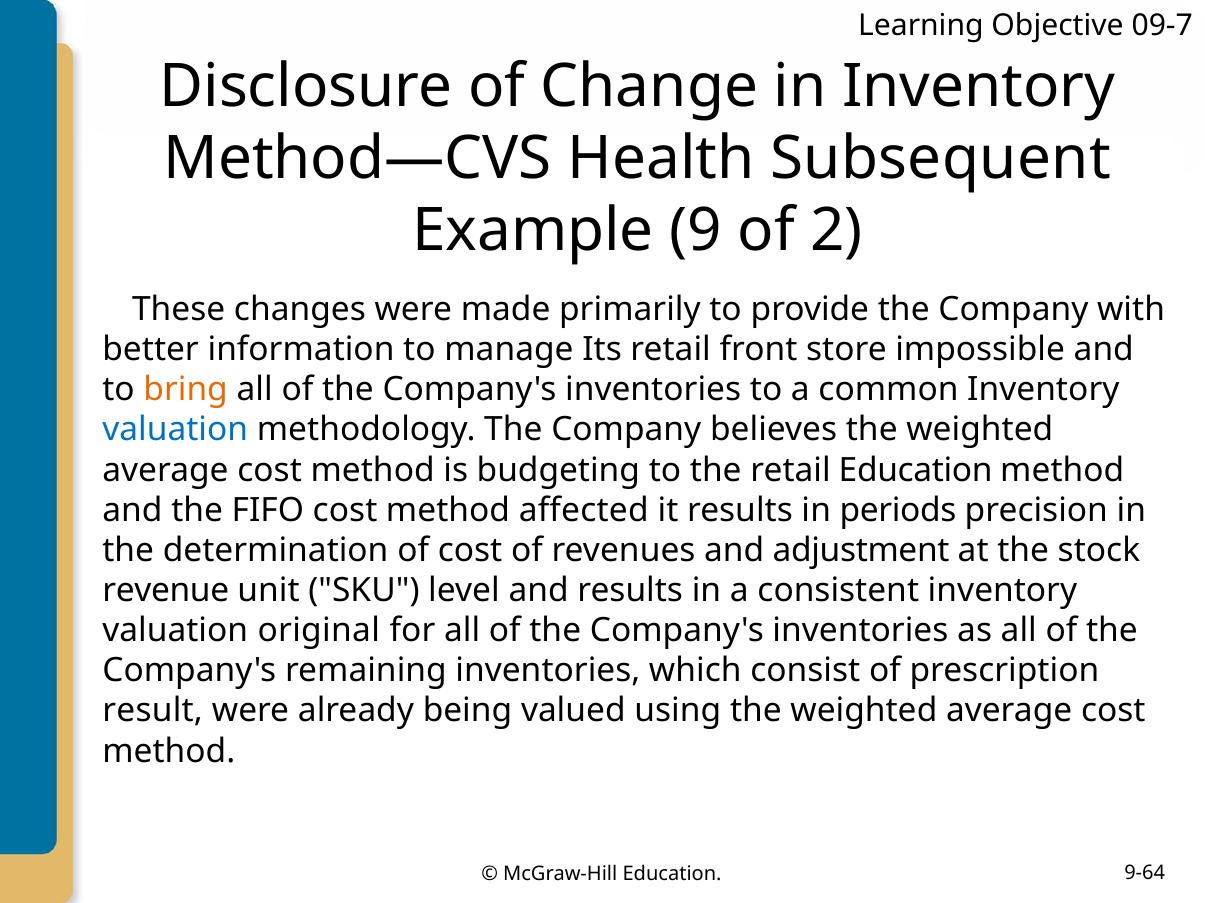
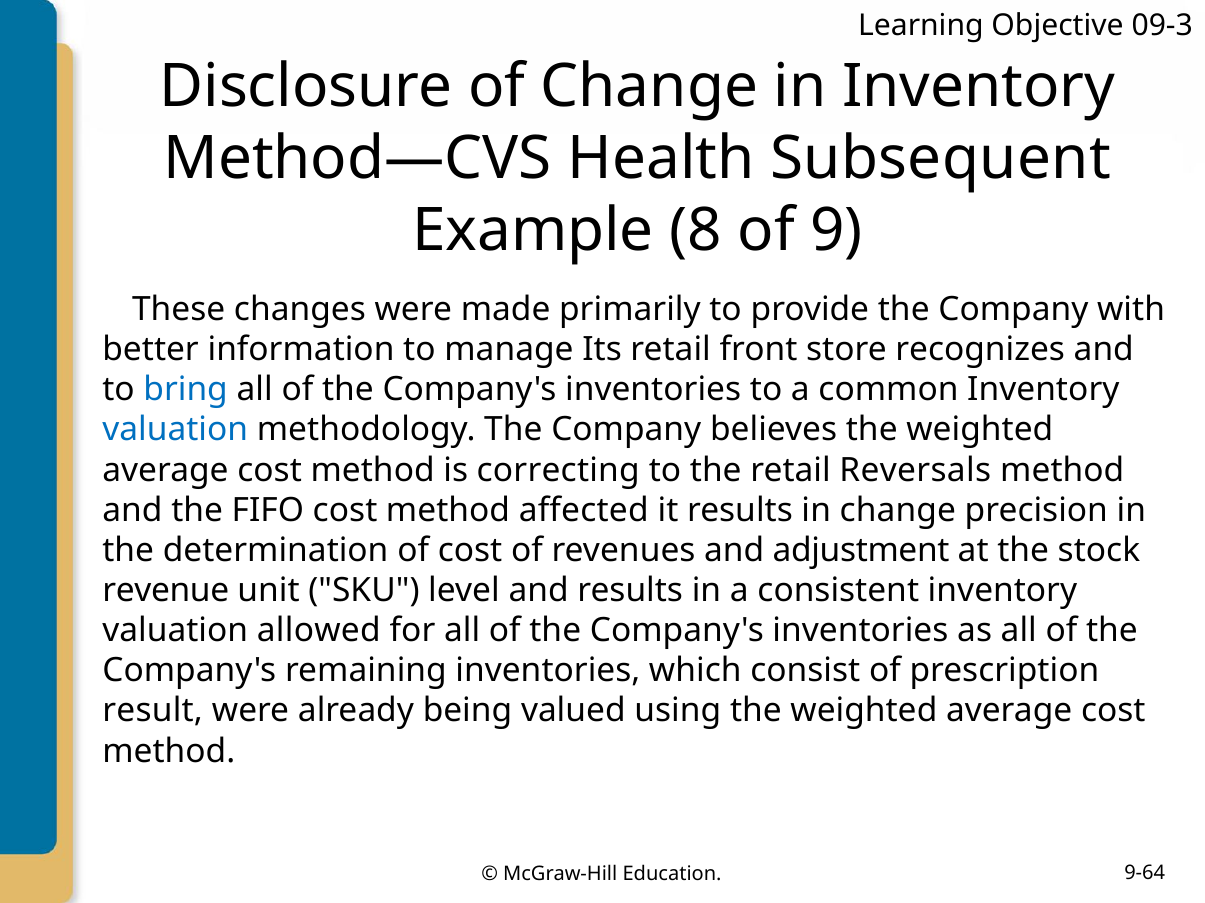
09-7: 09-7 -> 09-3
9: 9 -> 8
2: 2 -> 9
impossible: impossible -> recognizes
bring colour: orange -> blue
budgeting: budgeting -> correcting
retail Education: Education -> Reversals
in periods: periods -> change
original: original -> allowed
